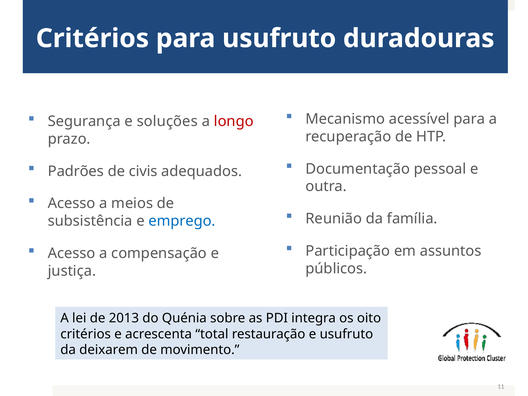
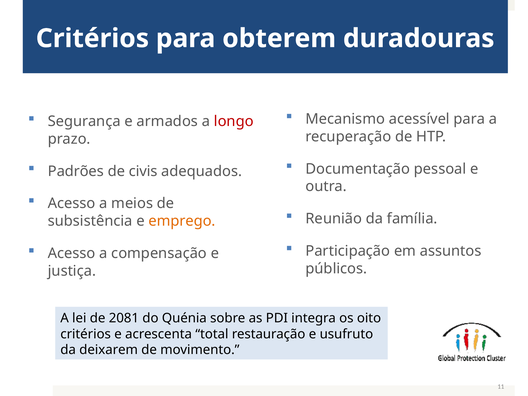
para usufruto: usufruto -> obterem
soluções: soluções -> armados
emprego colour: blue -> orange
2013: 2013 -> 2081
